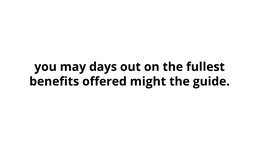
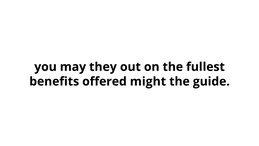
days: days -> they
